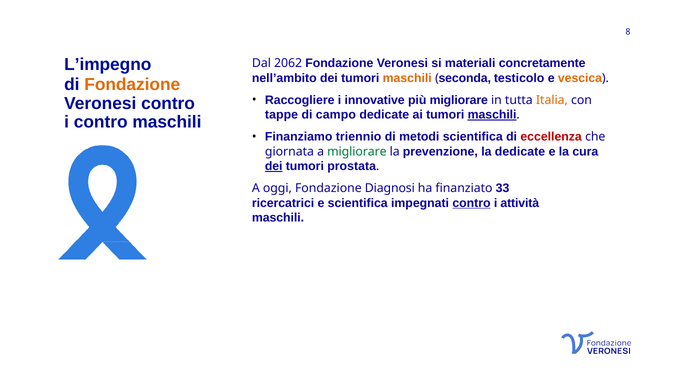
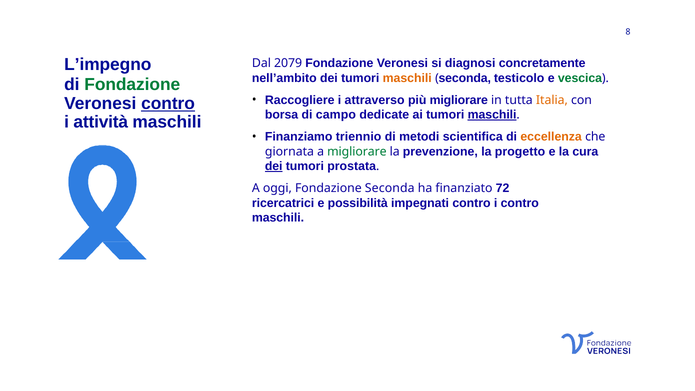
2062: 2062 -> 2079
materiali: materiali -> diagnosi
vescica colour: orange -> green
Fondazione at (132, 85) colour: orange -> green
contro at (168, 103) underline: none -> present
innovative: innovative -> attraverso
tappe: tappe -> borsa
i contro: contro -> attività
eccellenza colour: red -> orange
la dedicate: dedicate -> progetto
Fondazione Diagnosi: Diagnosi -> Seconda
33: 33 -> 72
e scientifica: scientifica -> possibilità
contro at (471, 203) underline: present -> none
i attività: attività -> contro
